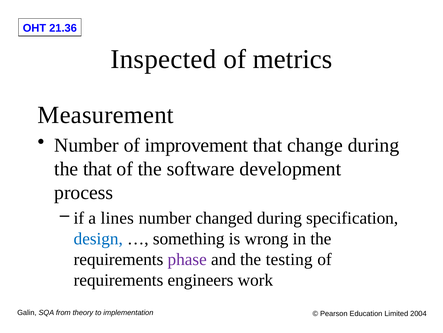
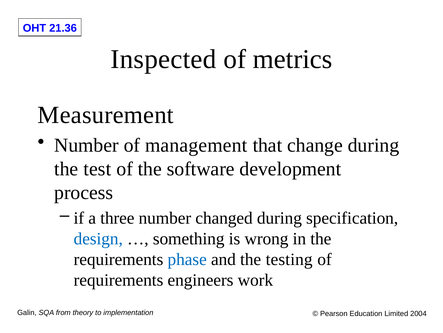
improvement: improvement -> management
the that: that -> test
lines: lines -> three
phase colour: purple -> blue
